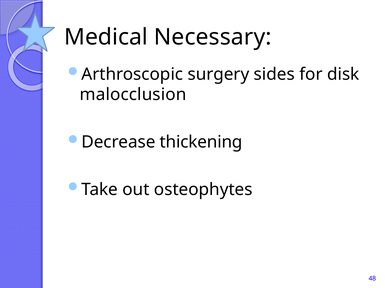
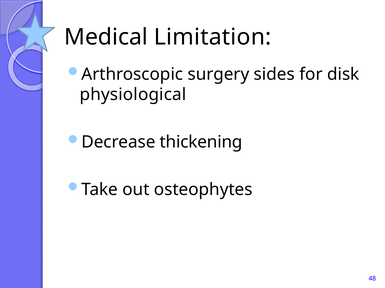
Necessary: Necessary -> Limitation
malocclusion: malocclusion -> physiological
